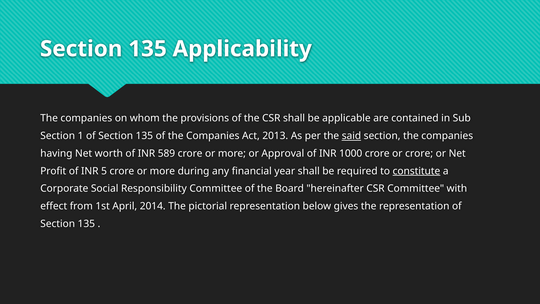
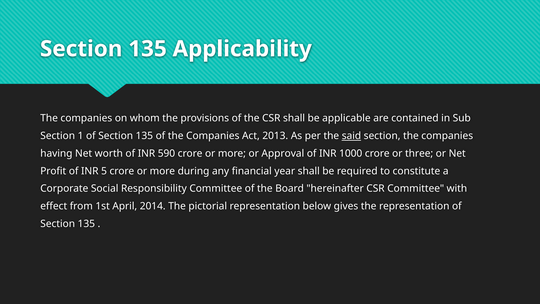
589: 589 -> 590
or crore: crore -> three
constitute underline: present -> none
